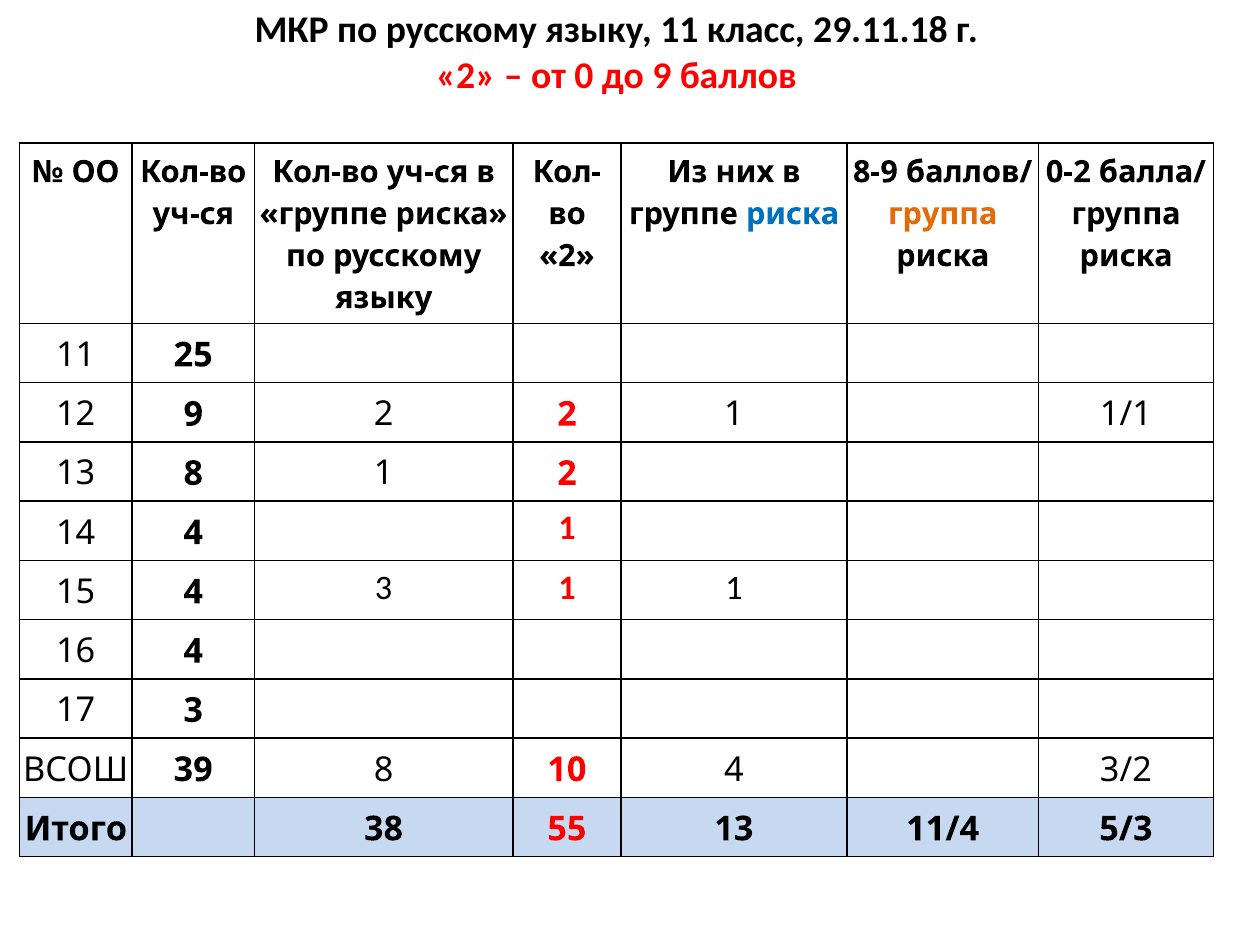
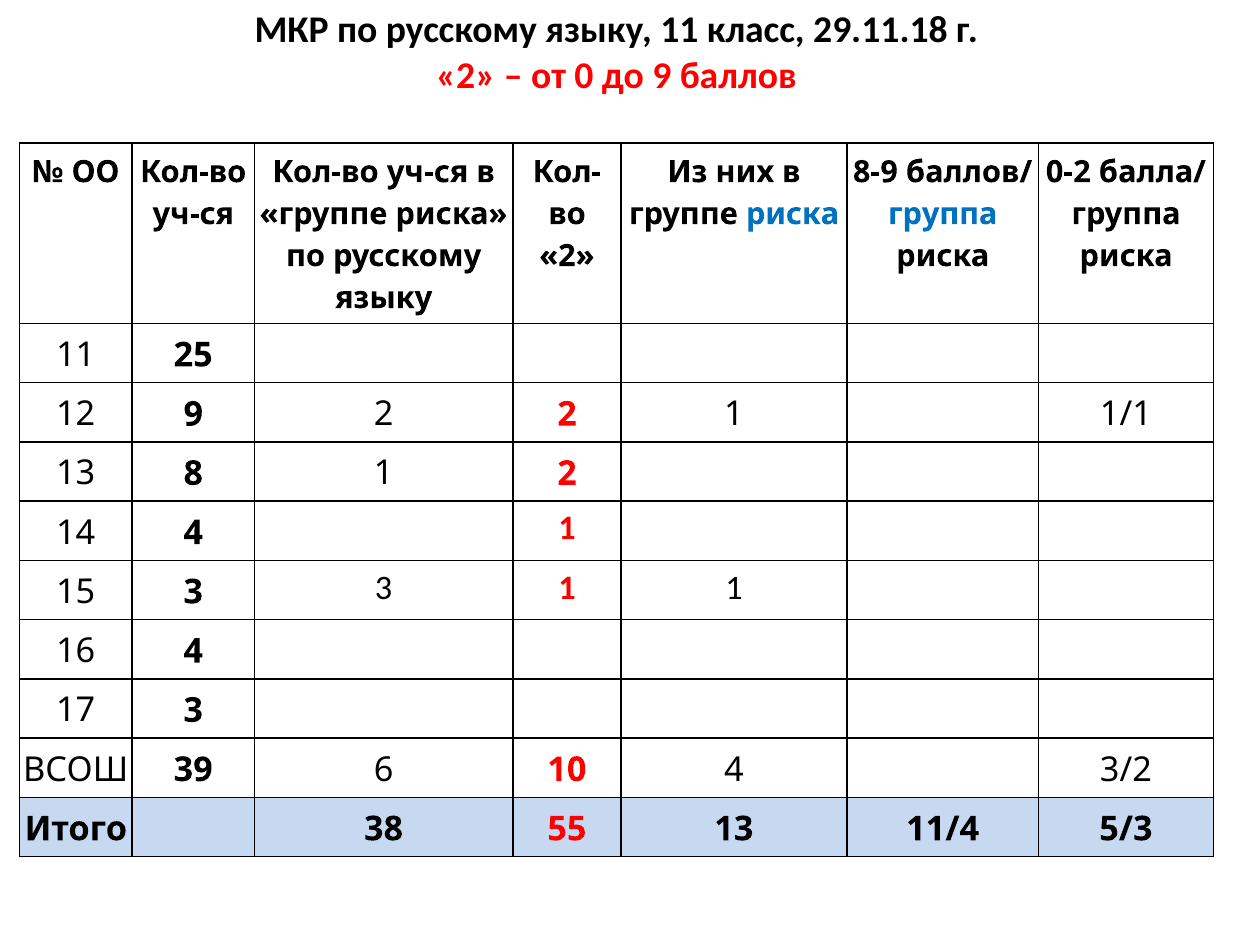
группа at (943, 214) colour: orange -> blue
15 4: 4 -> 3
39 8: 8 -> 6
